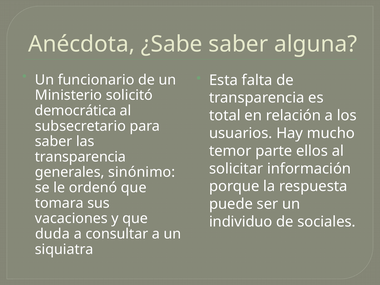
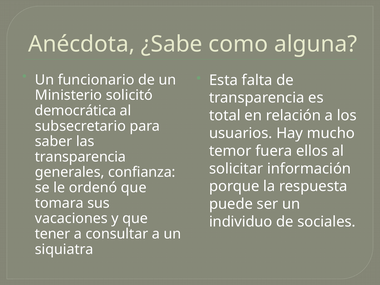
¿Sabe saber: saber -> como
parte: parte -> fuera
sinónimo: sinónimo -> confianza
duda: duda -> tener
